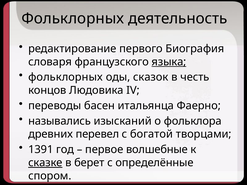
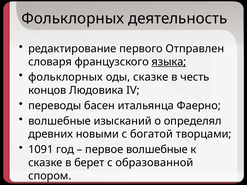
Биография: Биография -> Отправлен
оды сказок: сказок -> сказке
назывались at (60, 121): назывались -> волшебные
фольклора: фольклора -> определял
перевел: перевел -> новыми
1391: 1391 -> 1091
сказке at (45, 163) underline: present -> none
определённые: определённые -> образованной
